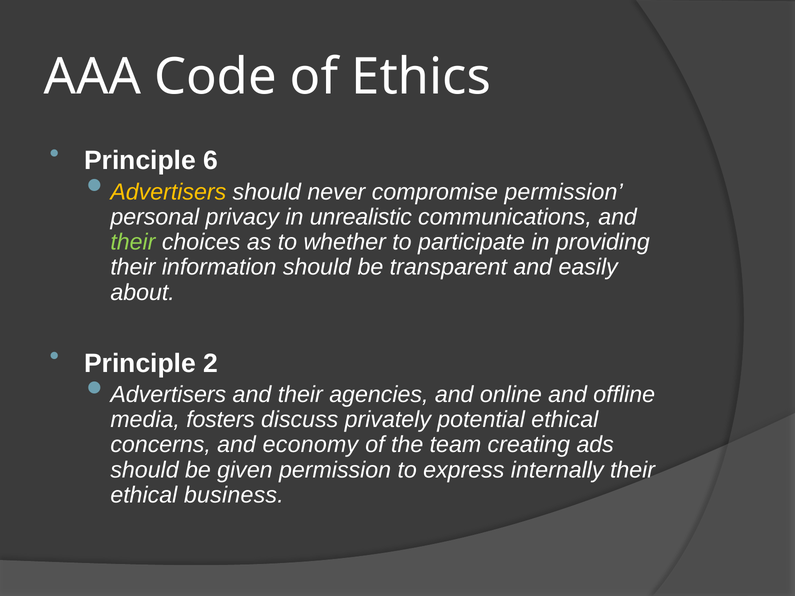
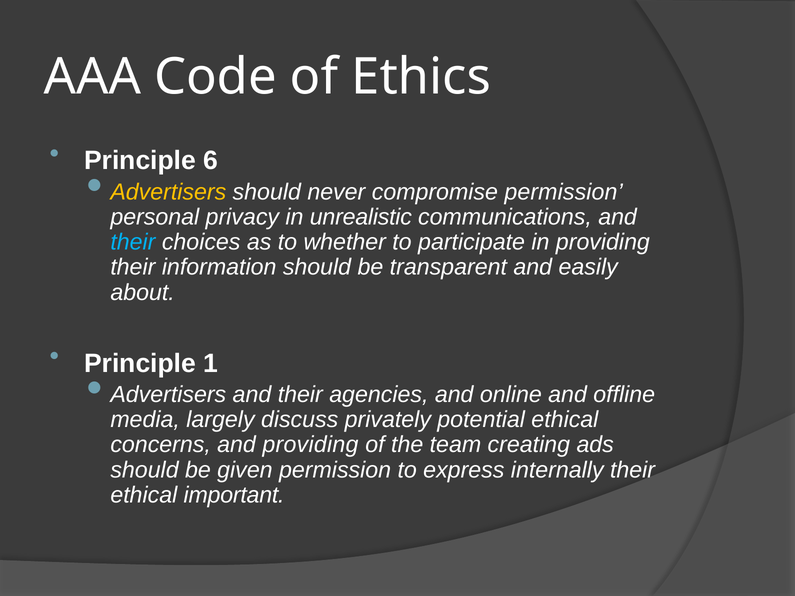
their at (133, 242) colour: light green -> light blue
2: 2 -> 1
fosters: fosters -> largely
and economy: economy -> providing
business: business -> important
